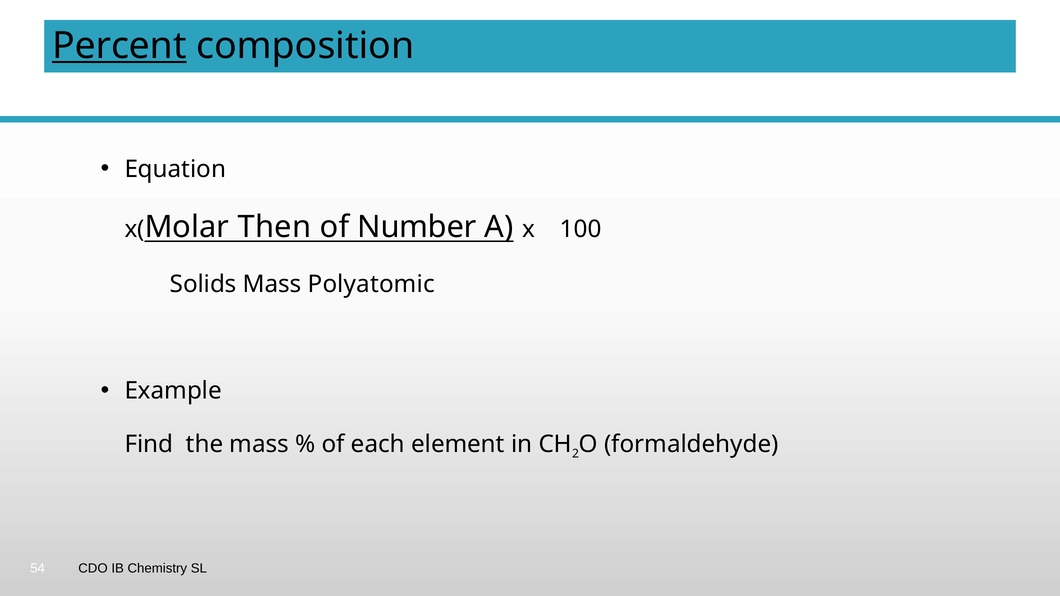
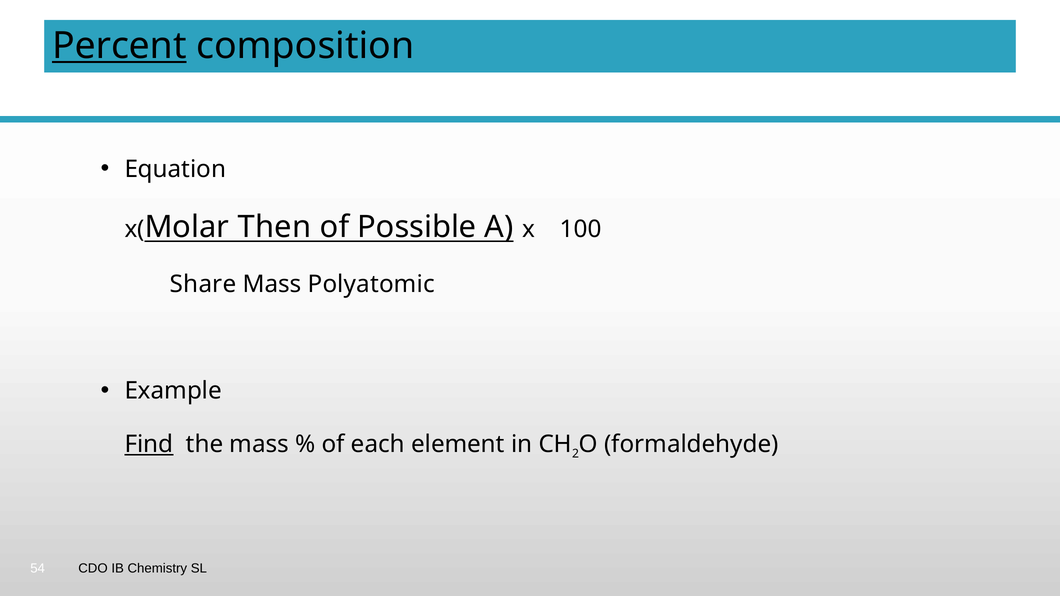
Number: Number -> Possible
Solids: Solids -> Share
Find underline: none -> present
